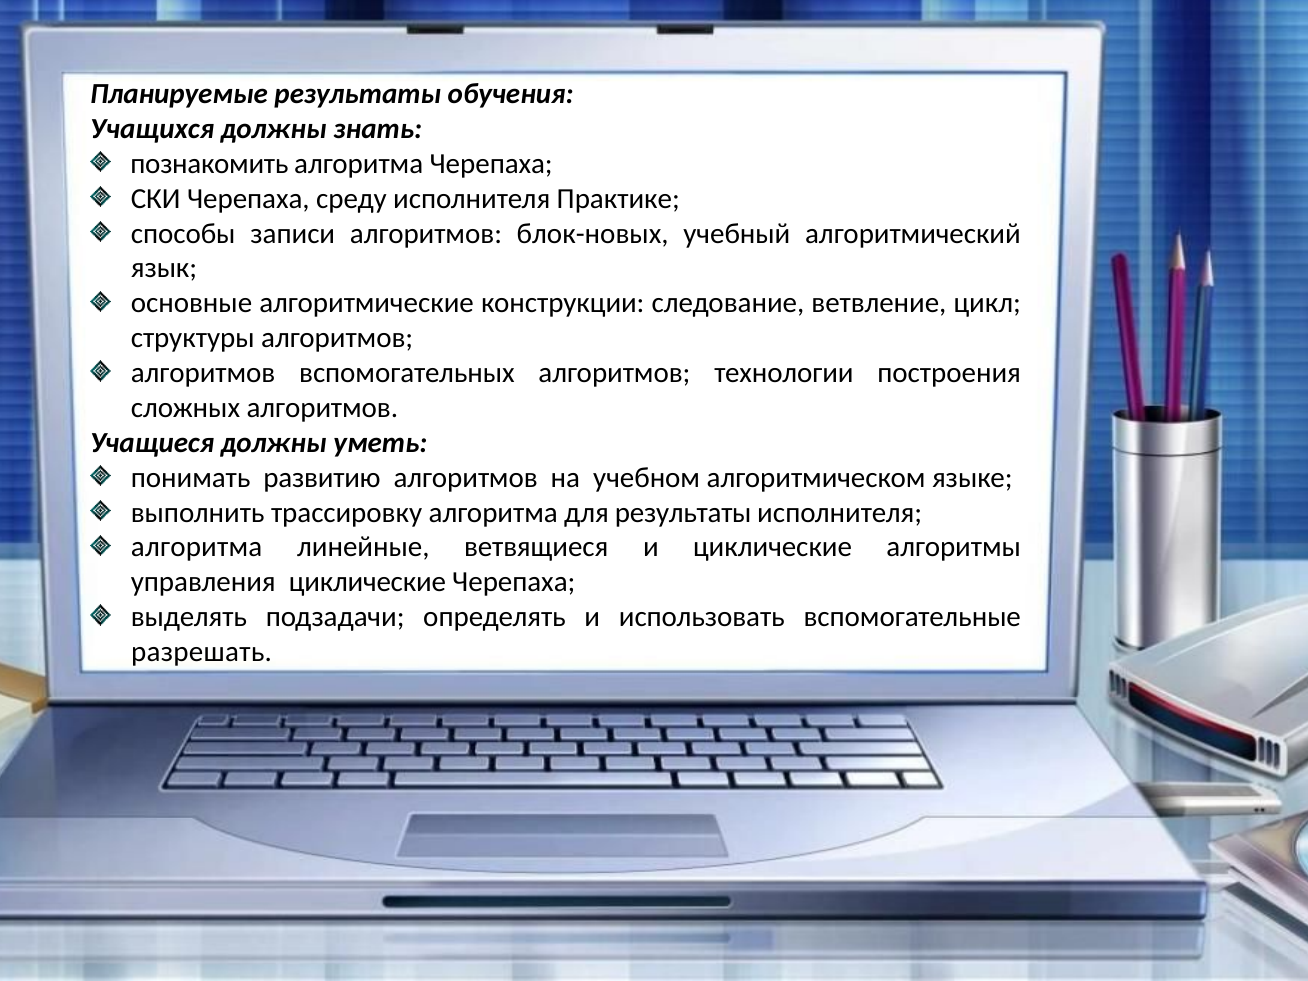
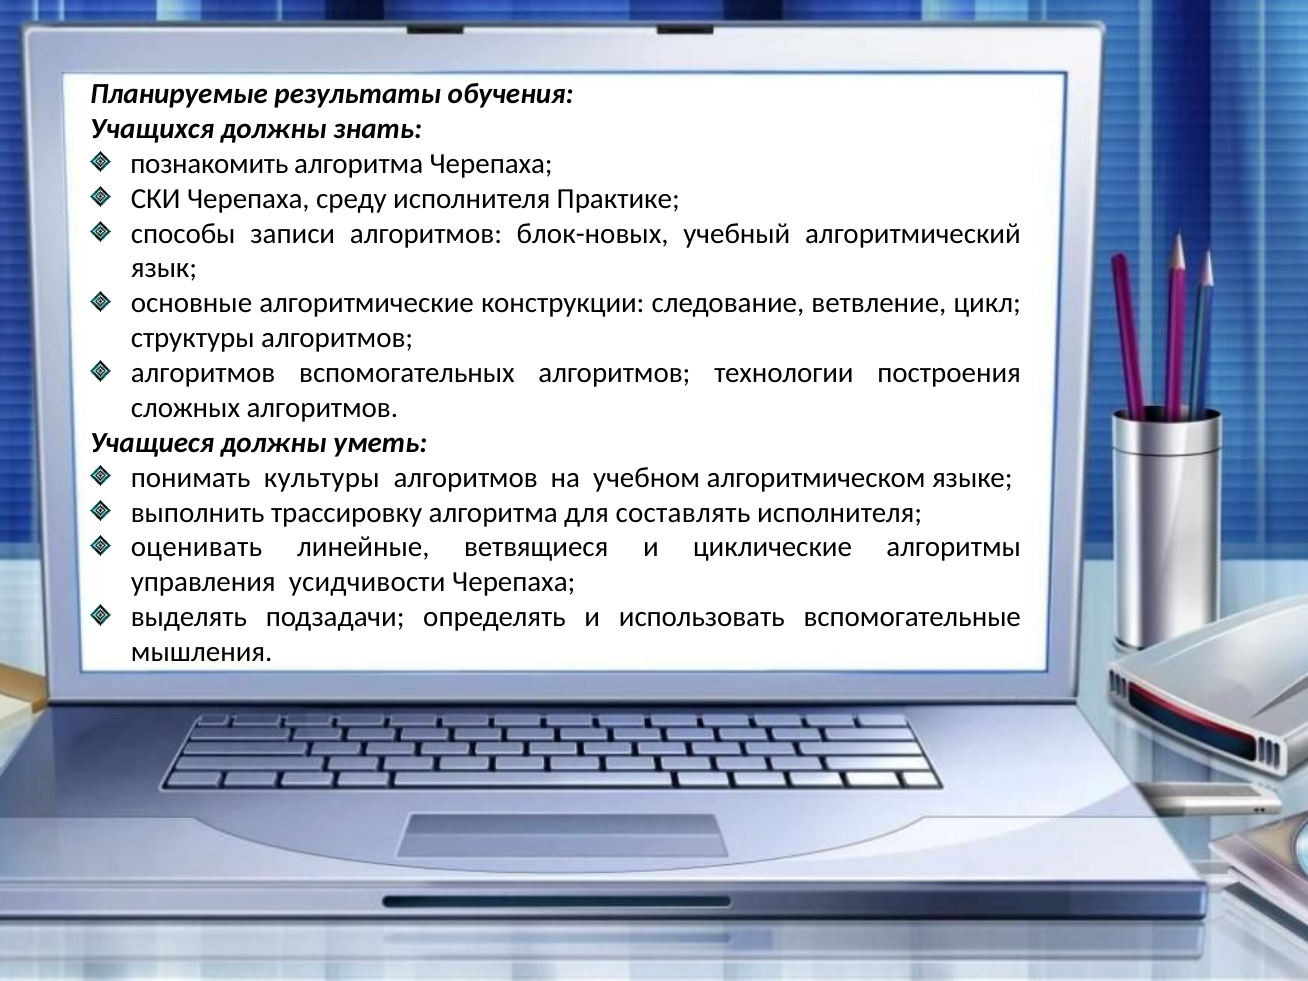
развитию: развитию -> культуры
для результаты: результаты -> составлять
алгоритма at (197, 547): алгоритма -> оценивать
управления циклические: циклические -> усидчивости
разрешать: разрешать -> мышления
